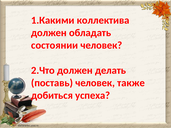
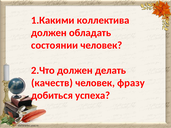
поставь: поставь -> качеств
также: также -> фразу
